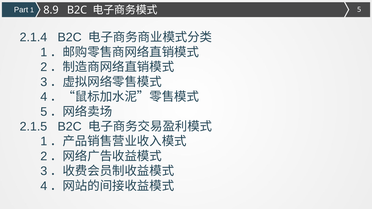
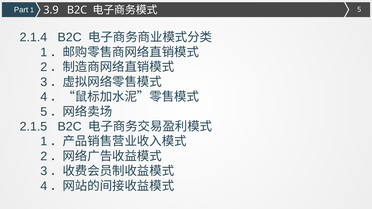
8.9: 8.9 -> 3.9
